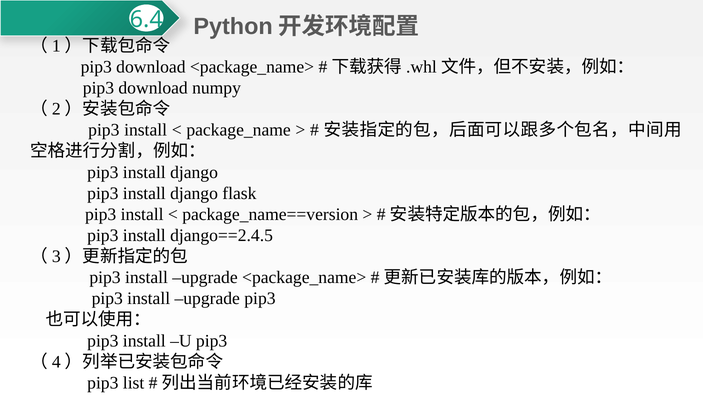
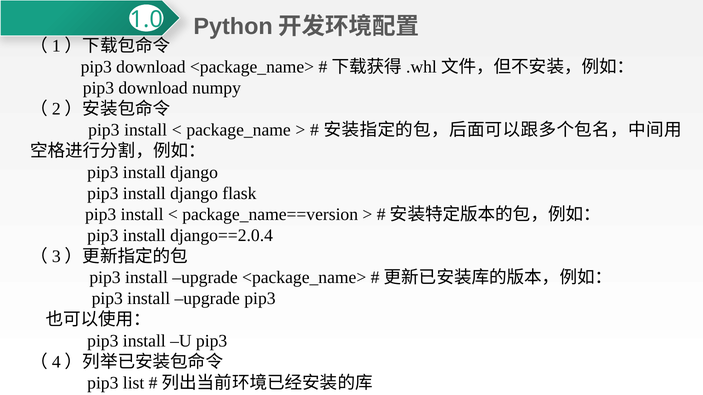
6.4: 6.4 -> 1.0
django==2.4.5: django==2.4.5 -> django==2.0.4
